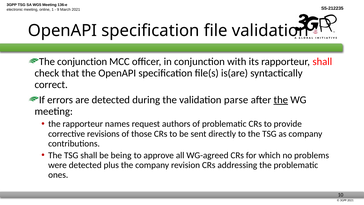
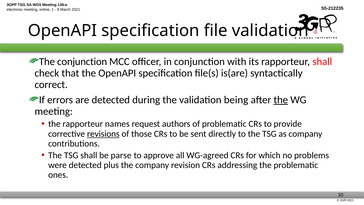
parse: parse -> being
revisions underline: none -> present
being: being -> parse
